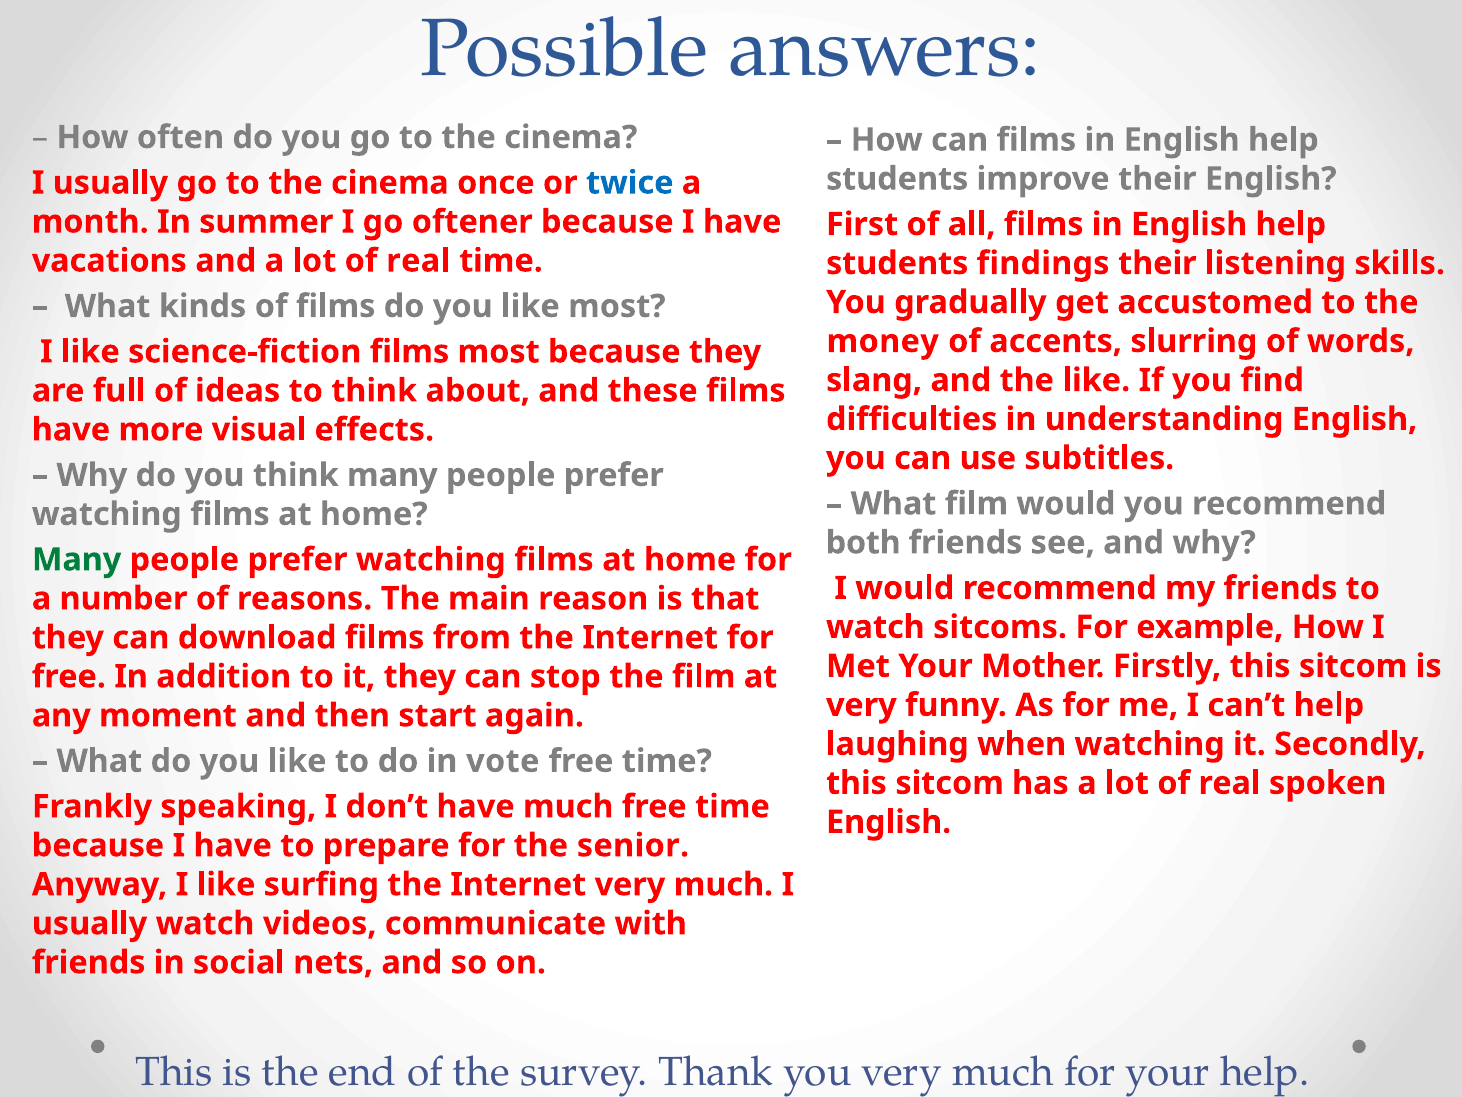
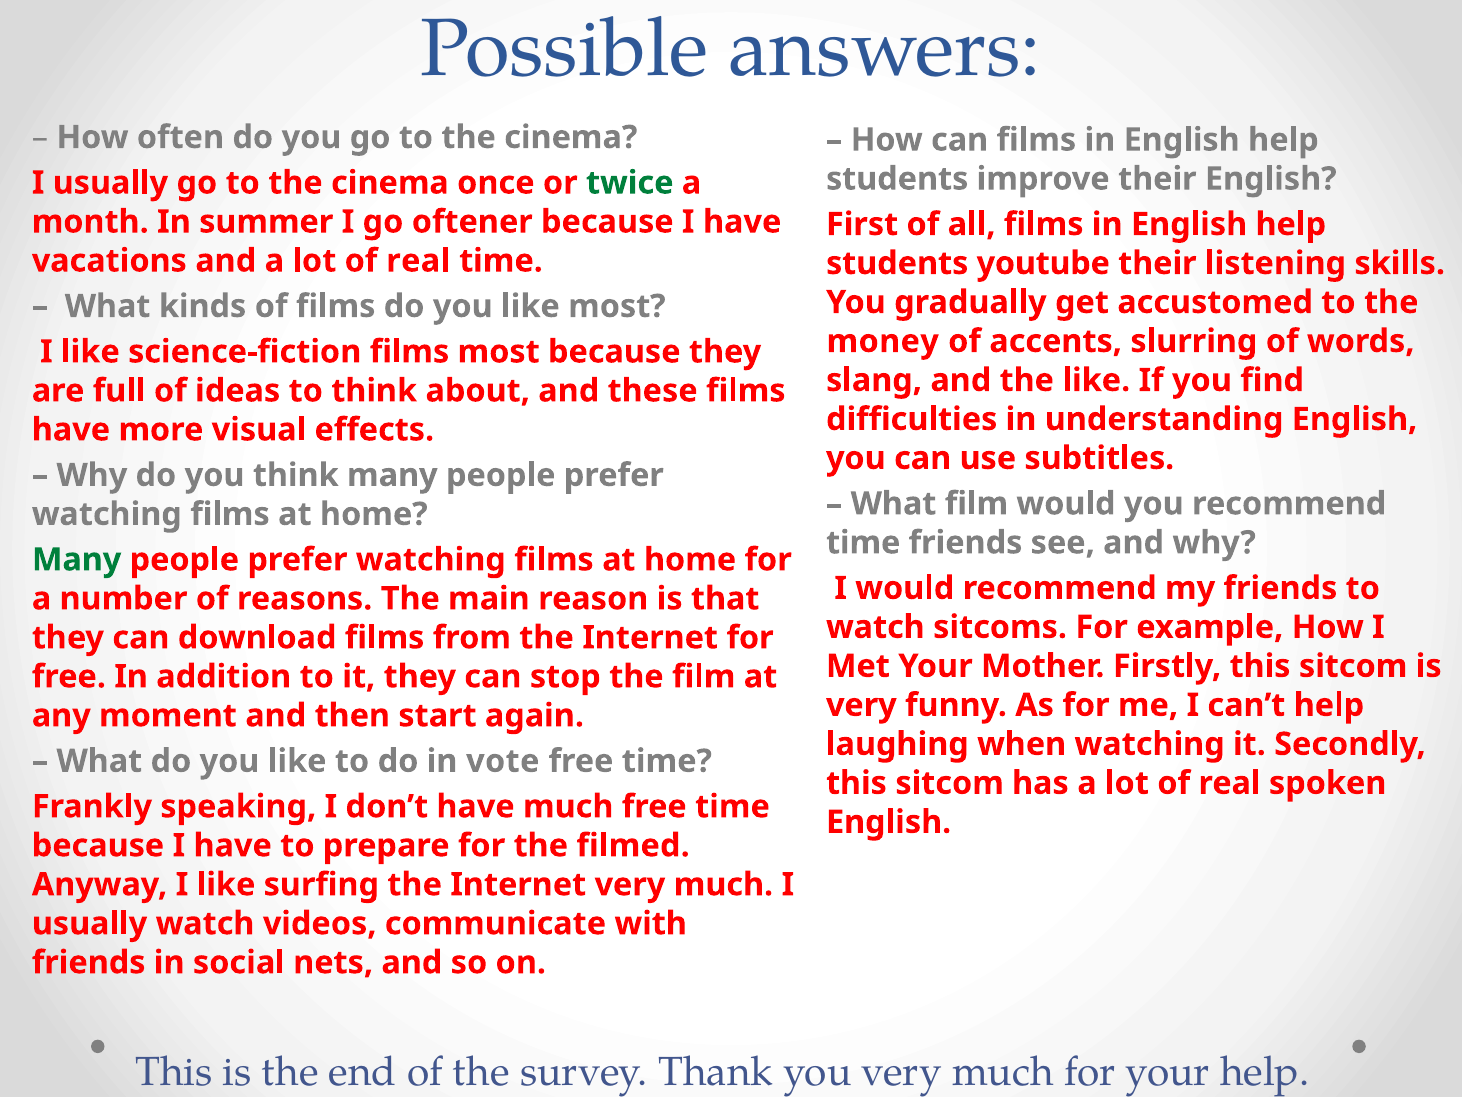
twice colour: blue -> green
findings: findings -> youtube
both at (863, 542): both -> time
senior: senior -> filmed
